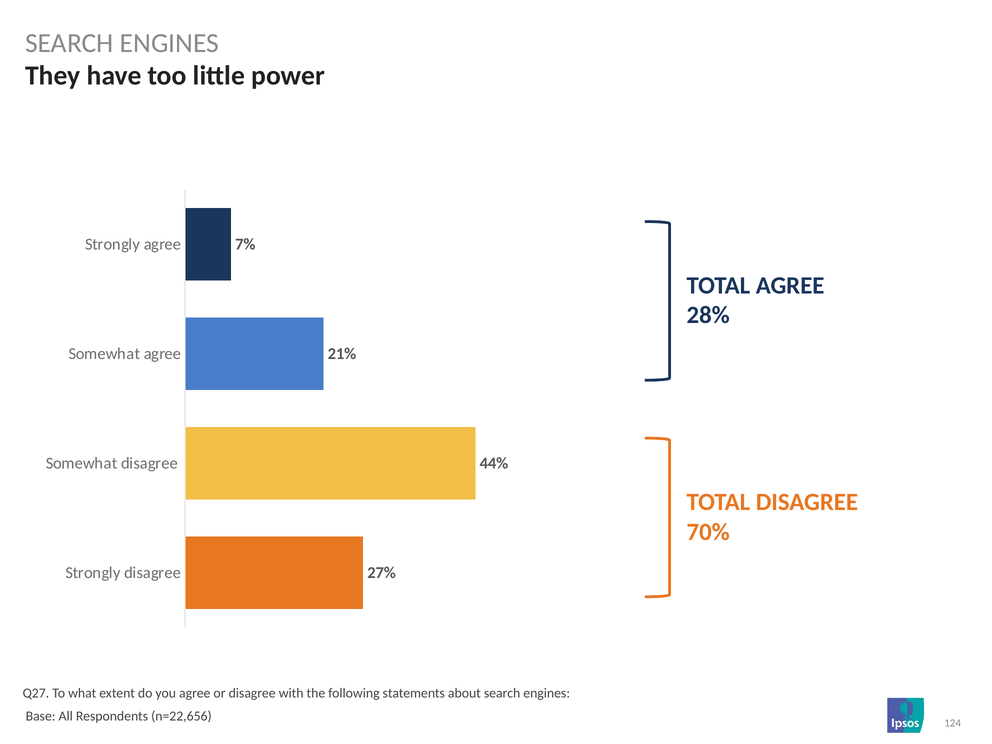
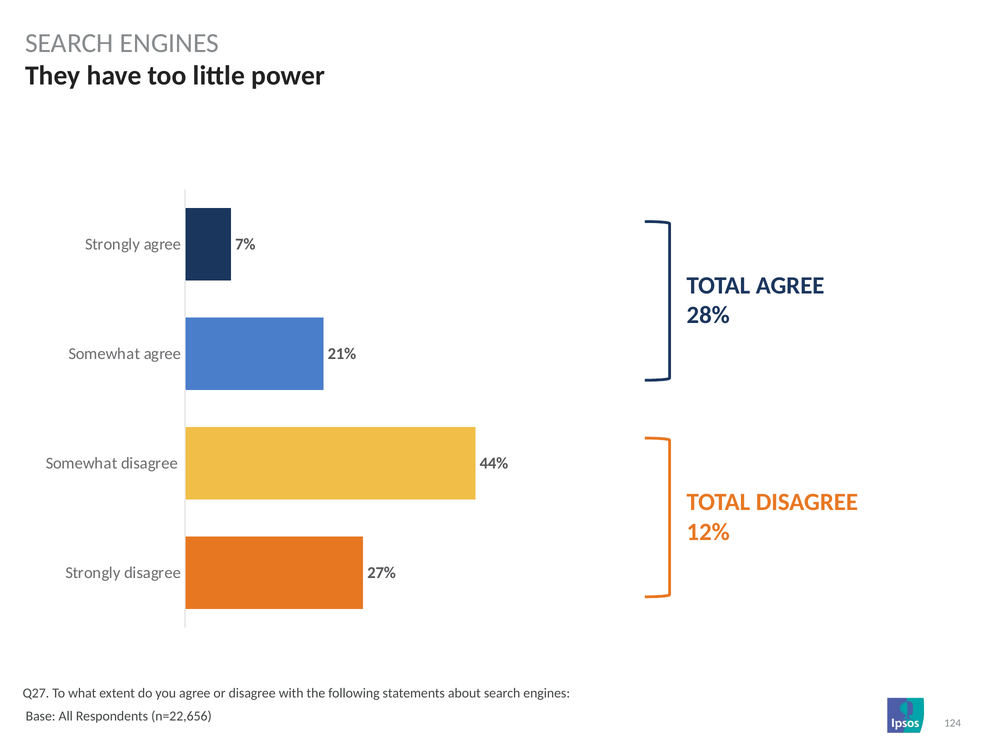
70%: 70% -> 12%
